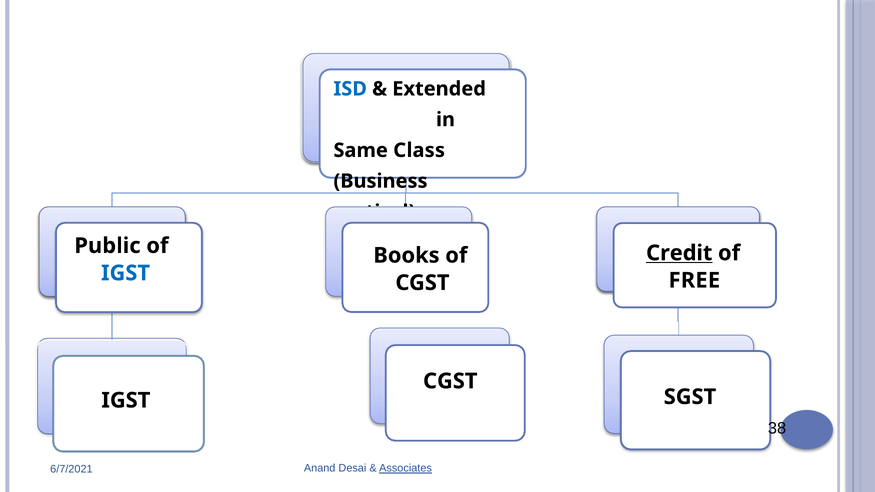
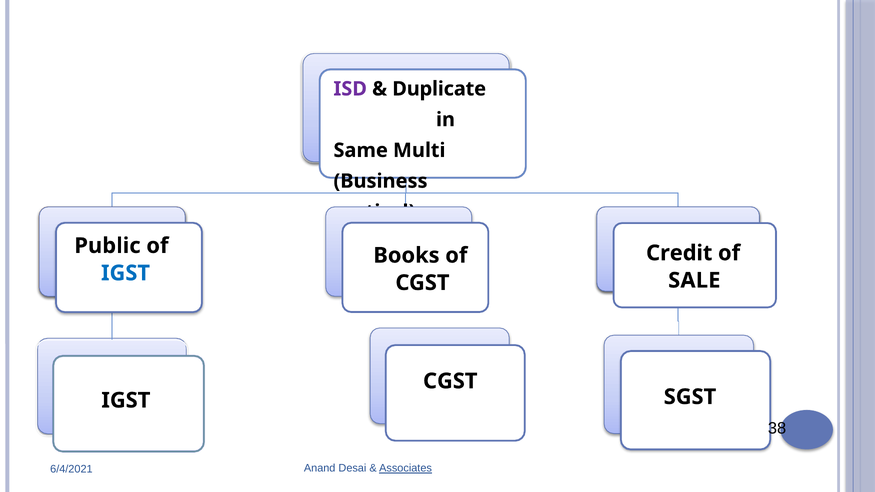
ISD colour: blue -> purple
Extended: Extended -> Duplicate
Class: Class -> Multi
Credit underline: present -> none
FREE: FREE -> SALE
6/7/2021: 6/7/2021 -> 6/4/2021
